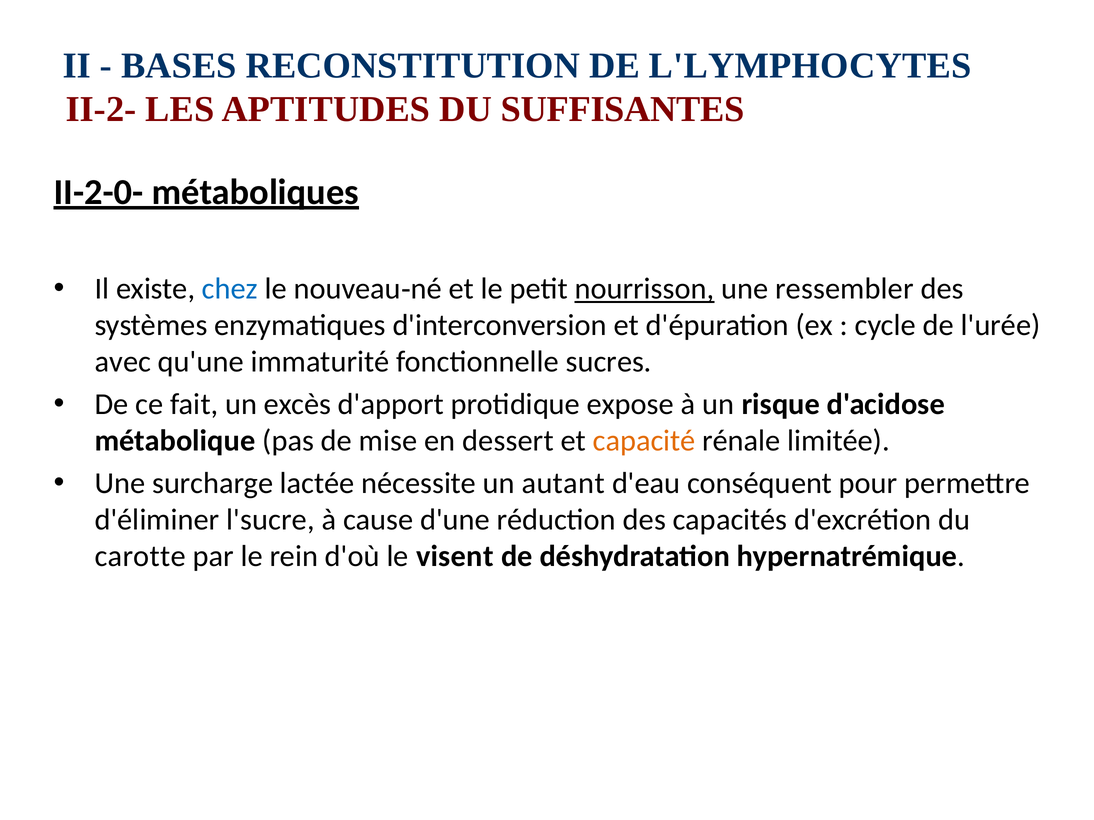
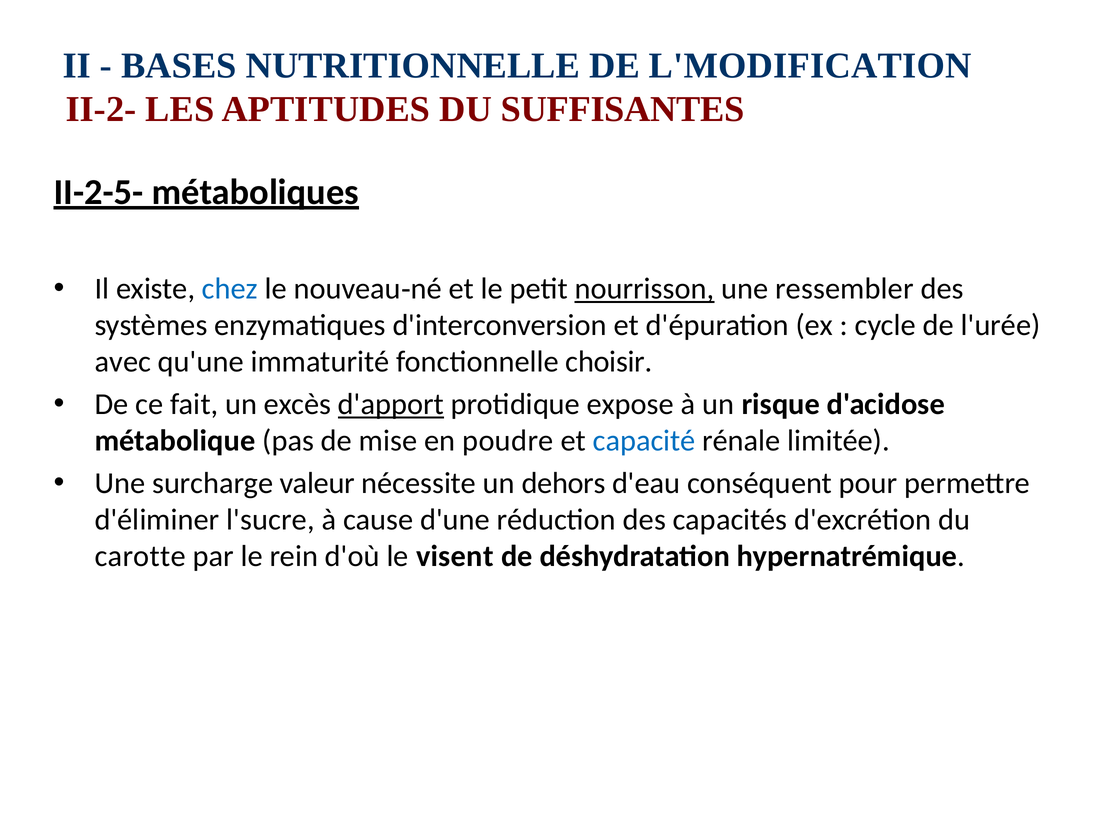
RECONSTITUTION: RECONSTITUTION -> NUTRITIONNELLE
L'LYMPHOCYTES: L'LYMPHOCYTES -> L'MODIFICATION
II-2-0-: II-2-0- -> II-2-5-
sucres: sucres -> choisir
d'apport underline: none -> present
dessert: dessert -> poudre
capacité colour: orange -> blue
lactée: lactée -> valeur
autant: autant -> dehors
